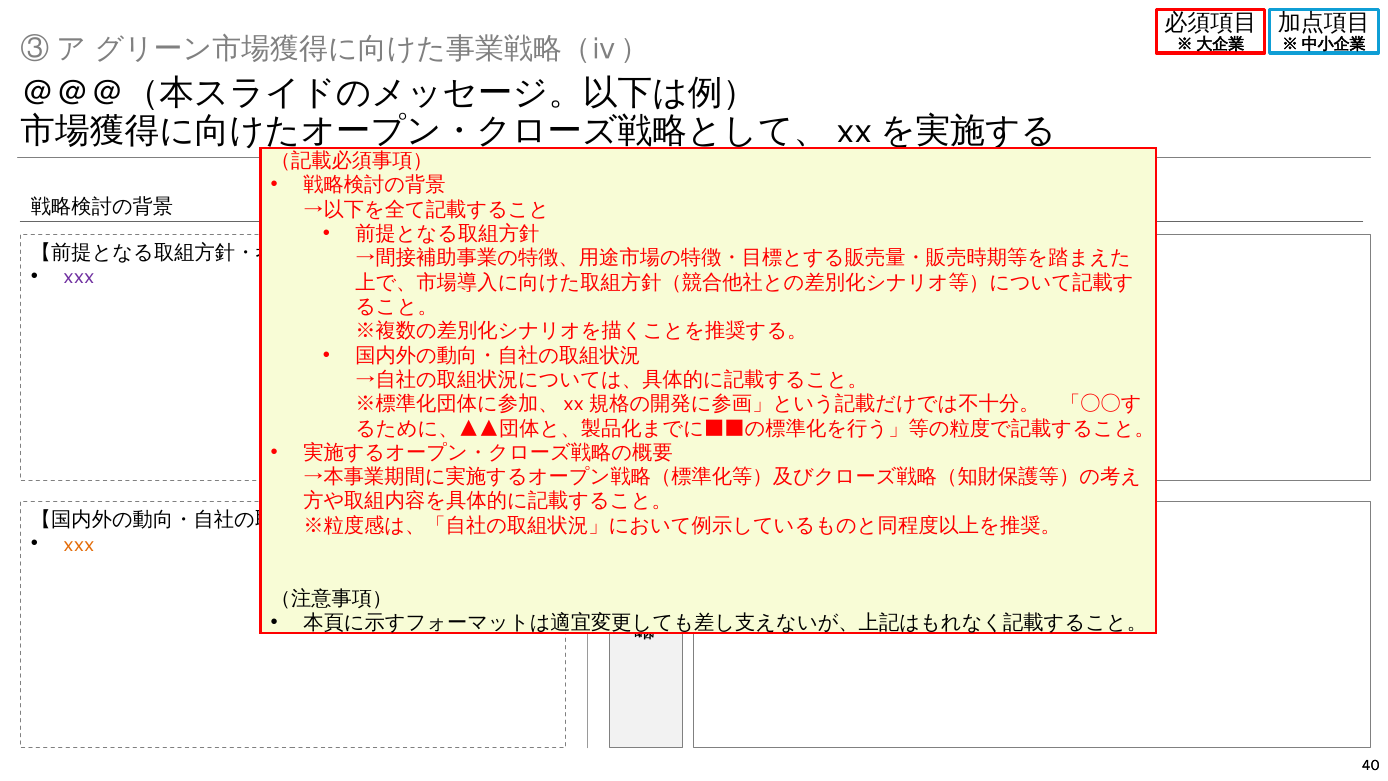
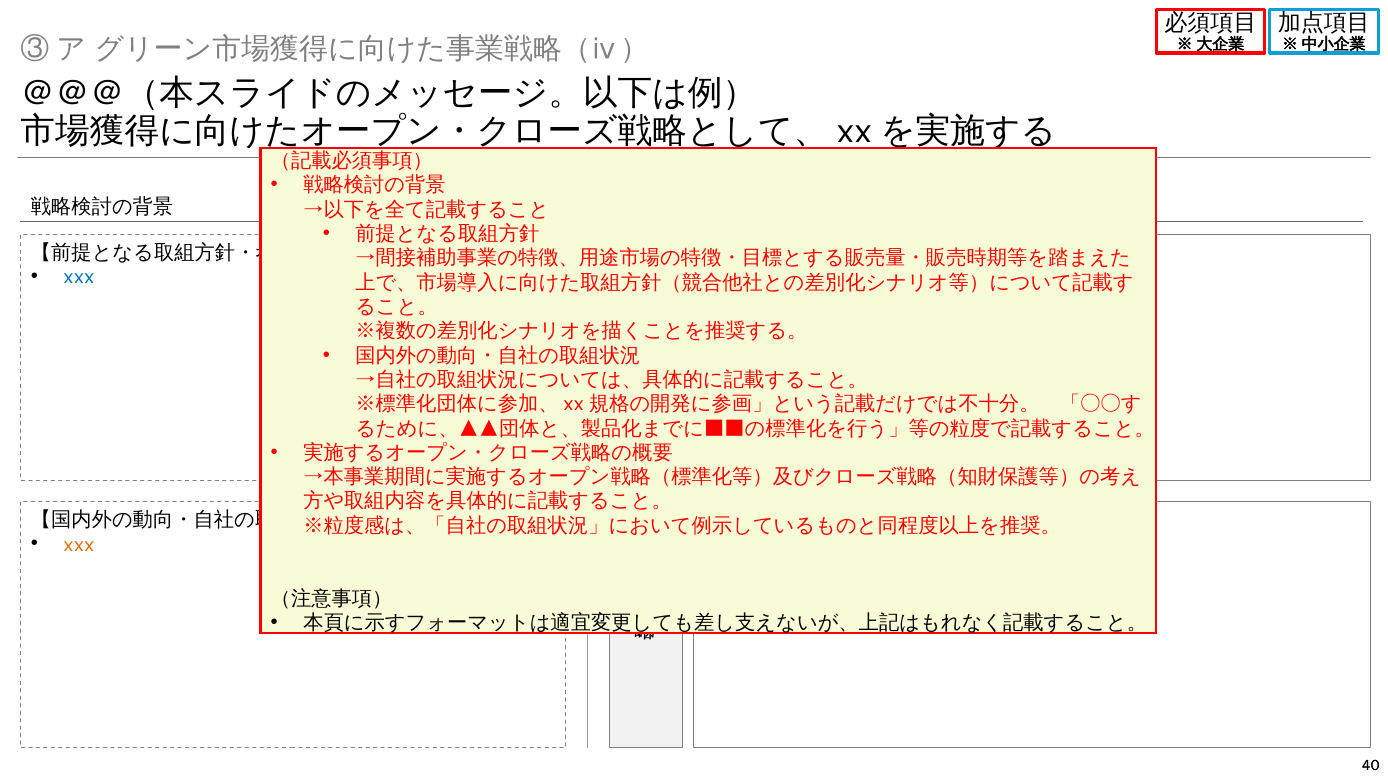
xxx at (79, 277) colour: purple -> blue
